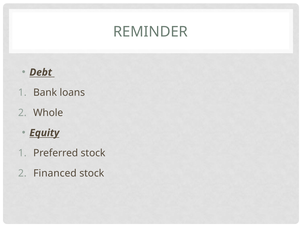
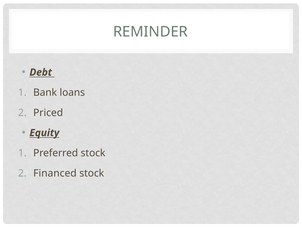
Whole: Whole -> Priced
